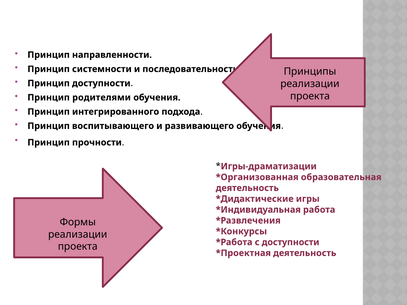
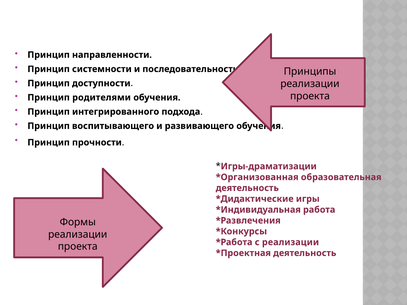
с доступности: доступности -> реализации
